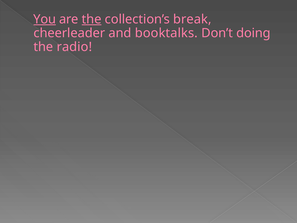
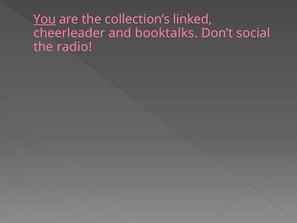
the at (92, 19) underline: present -> none
break: break -> linked
doing: doing -> social
